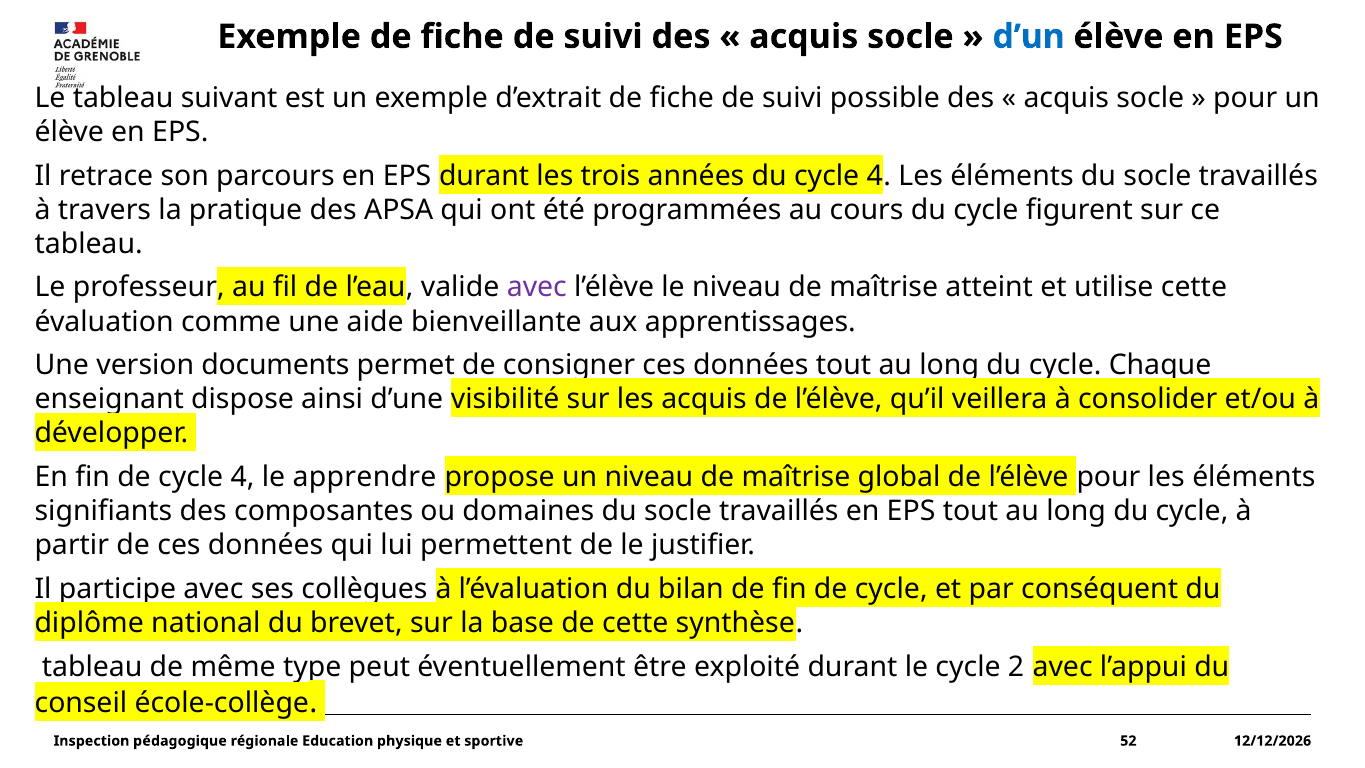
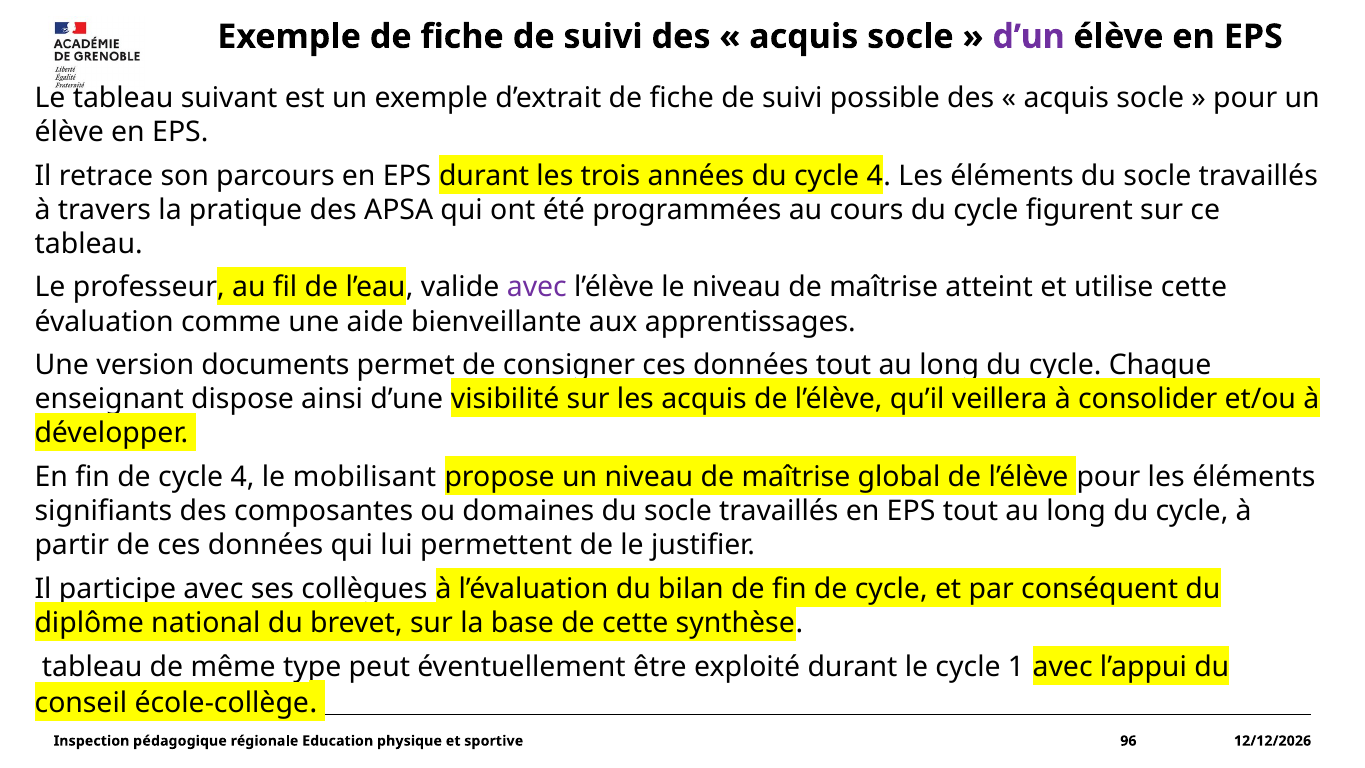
d’un colour: blue -> purple
apprendre: apprendre -> mobilisant
2: 2 -> 1
52: 52 -> 96
